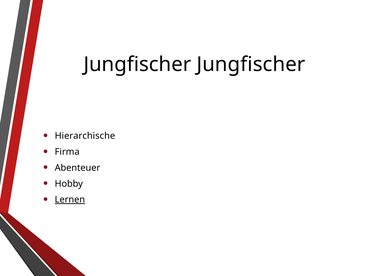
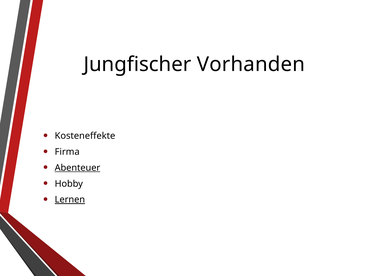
Jungfischer Jungfischer: Jungfischer -> Vorhanden
Hierarchische: Hierarchische -> Kosteneffekte
Abenteuer underline: none -> present
